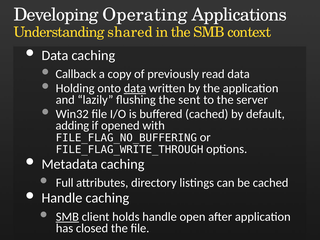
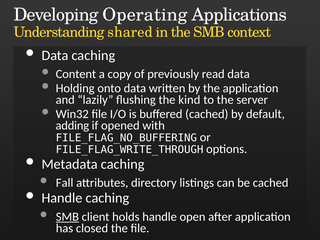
Callback: Callback -> Content
data at (135, 88) underline: present -> none
sent: sent -> kind
Full: Full -> Fall
